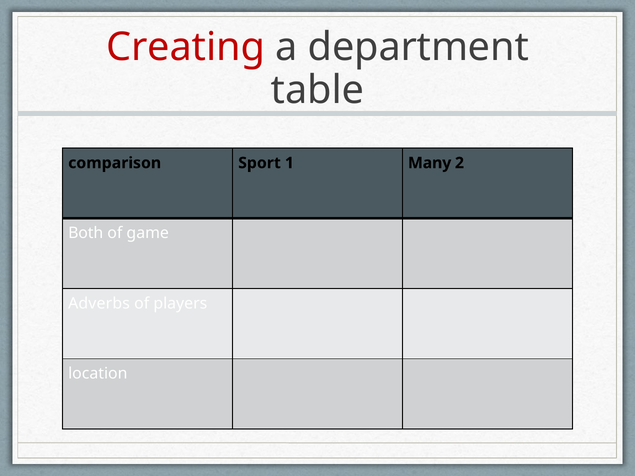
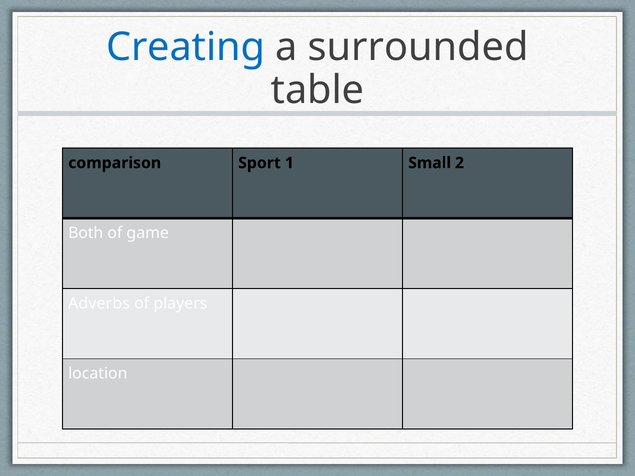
Creating colour: red -> blue
department: department -> surrounded
Many: Many -> Small
